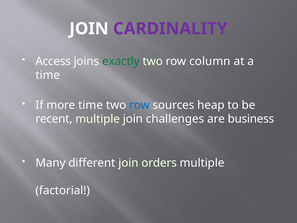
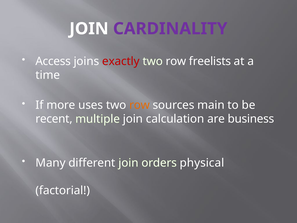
exactly colour: green -> red
column: column -> freelists
more time: time -> uses
row at (140, 105) colour: blue -> orange
heap: heap -> main
challenges: challenges -> calculation
orders multiple: multiple -> physical
